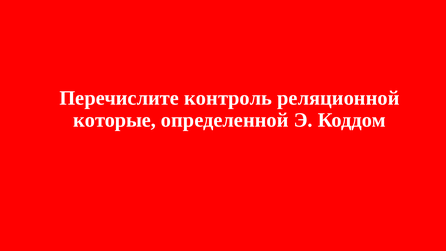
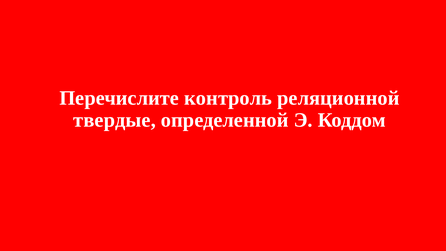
которые: которые -> твердые
